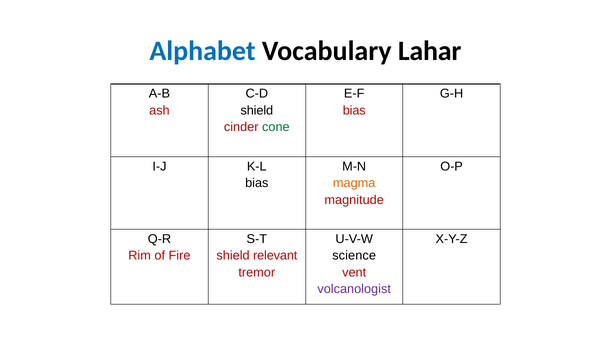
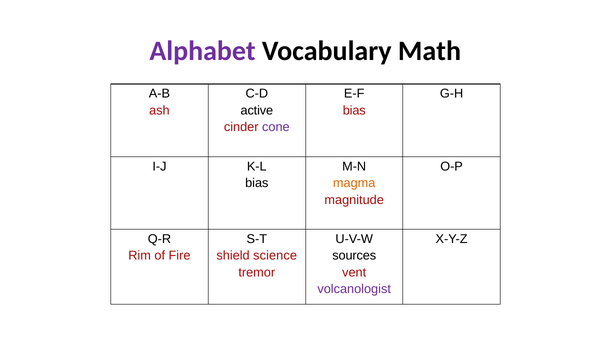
Alphabet colour: blue -> purple
Lahar: Lahar -> Math
shield at (257, 110): shield -> active
cone colour: green -> purple
relevant: relevant -> science
science: science -> sources
